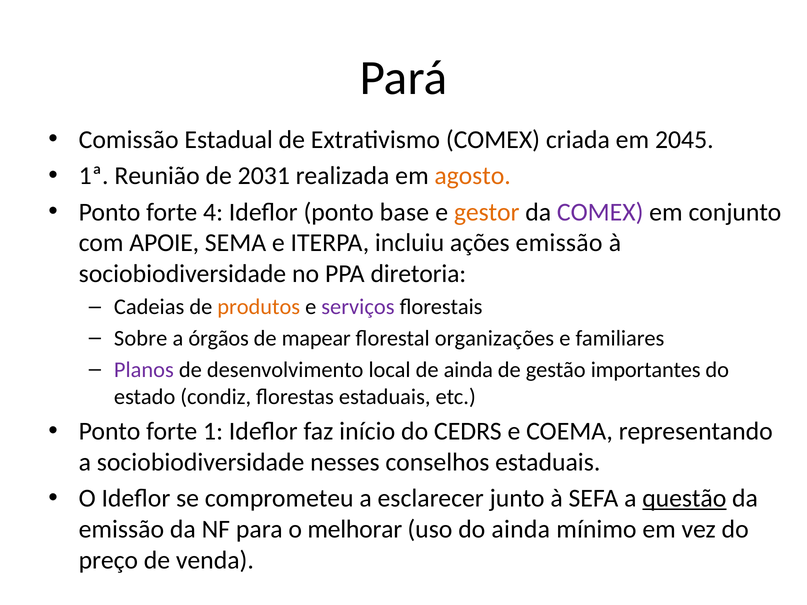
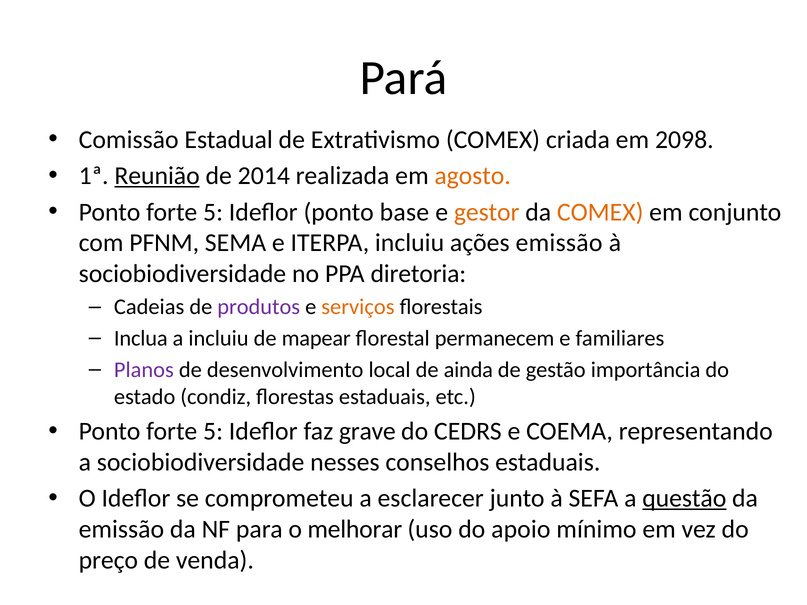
2045: 2045 -> 2098
Reunião underline: none -> present
2031: 2031 -> 2014
4 at (213, 212): 4 -> 5
COMEX at (600, 212) colour: purple -> orange
APOIE: APOIE -> PFNM
produtos colour: orange -> purple
serviços colour: purple -> orange
Sobre: Sobre -> Inclua
a órgãos: órgãos -> incluiu
organizações: organizações -> permanecem
importantes: importantes -> importância
1 at (213, 431): 1 -> 5
início: início -> grave
do ainda: ainda -> apoio
